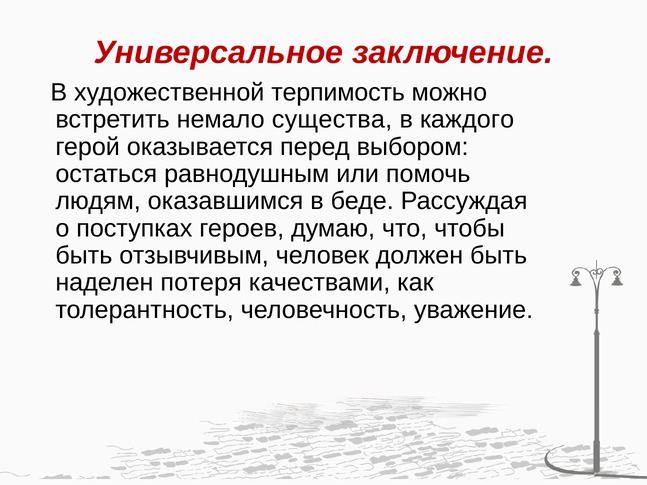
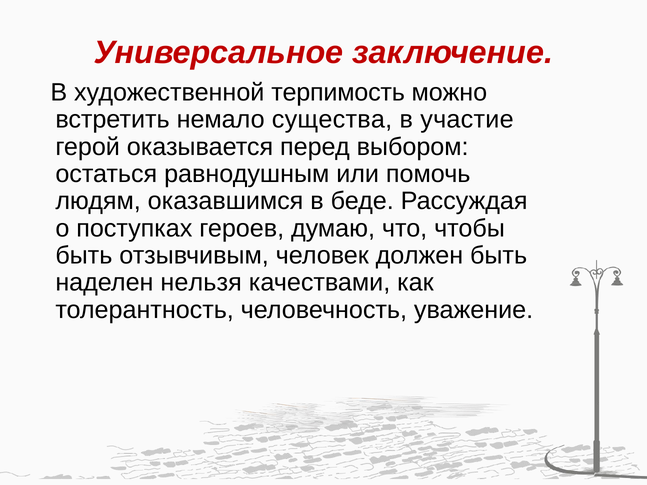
каждого: каждого -> участие
потеря: потеря -> нельзя
